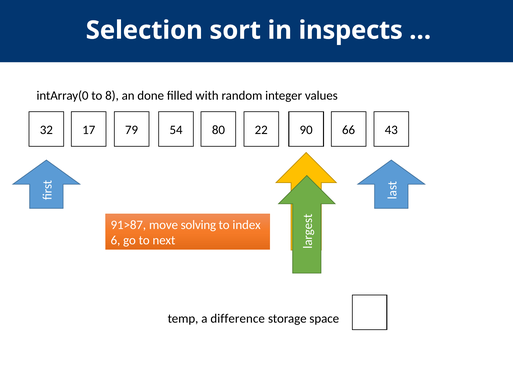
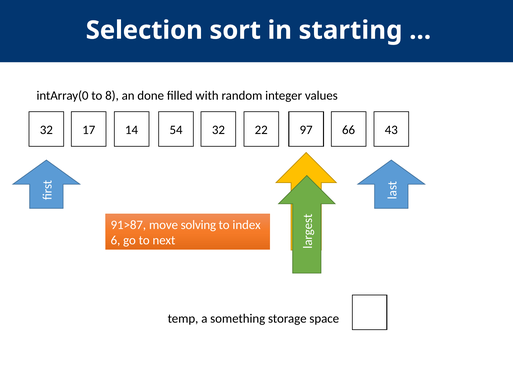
inspects: inspects -> starting
79: 79 -> 14
54 80: 80 -> 32
90: 90 -> 97
difference: difference -> something
